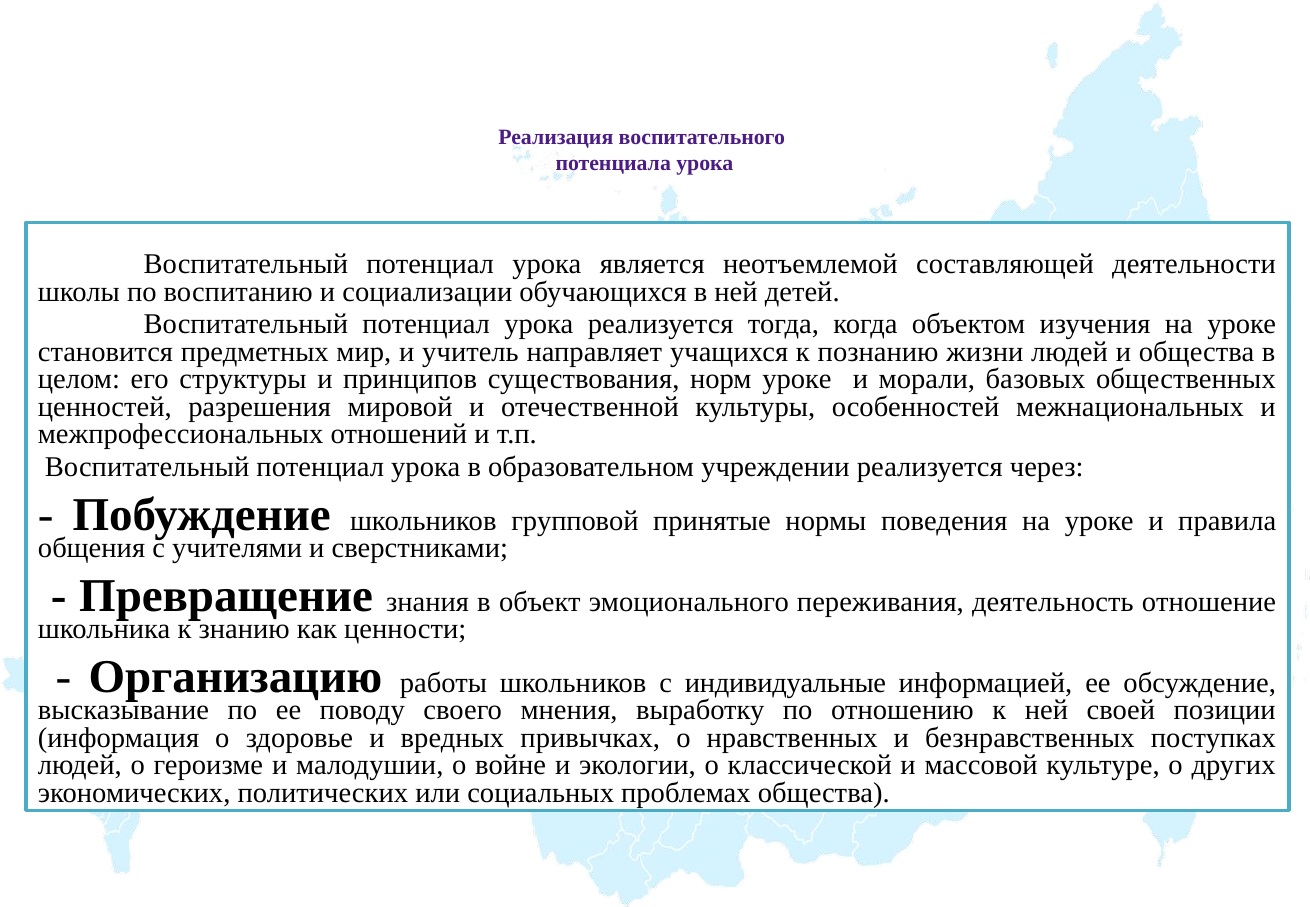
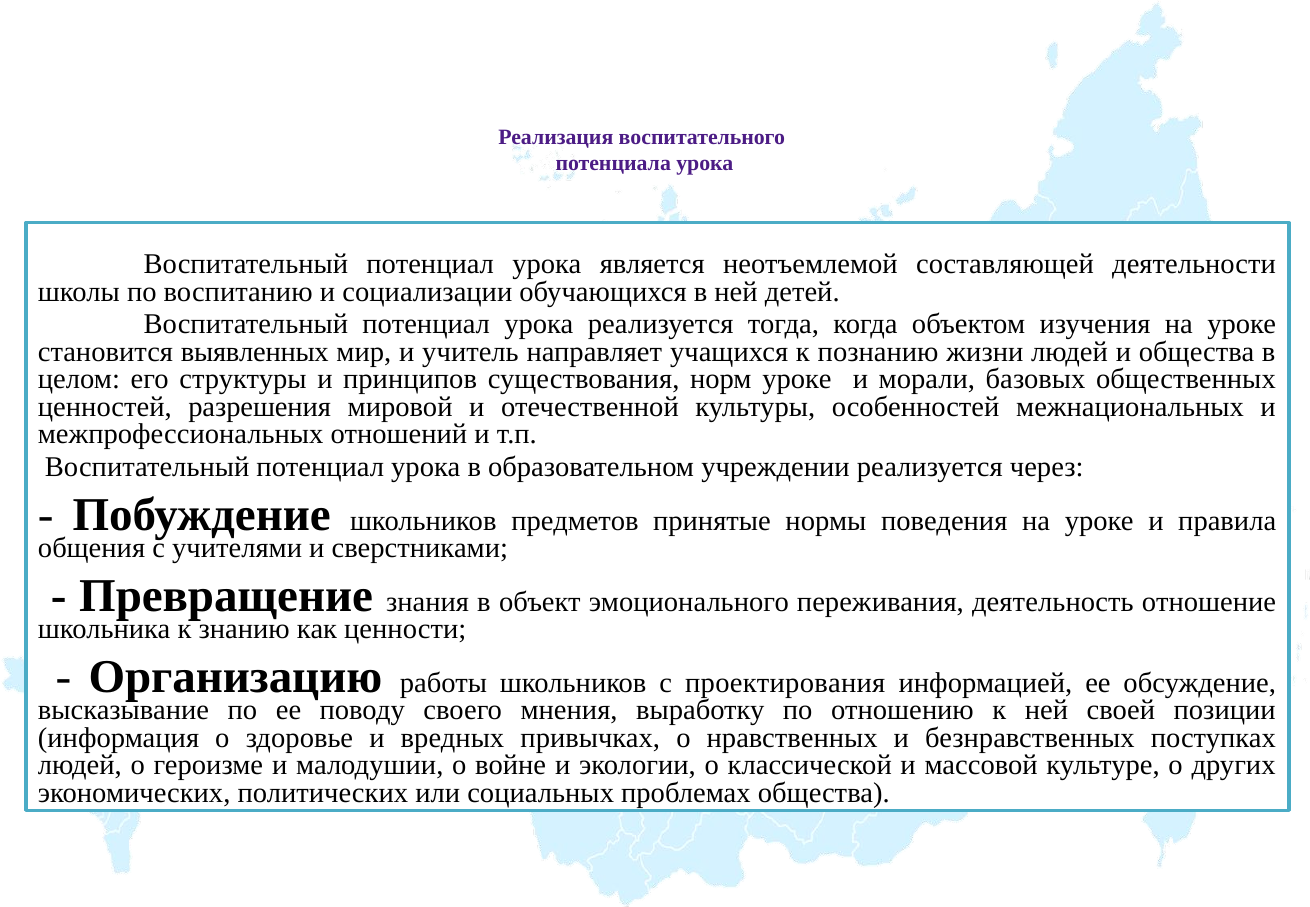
предметных: предметных -> выявленных
групповой: групповой -> предметов
индивидуальные: индивидуальные -> проектирования
